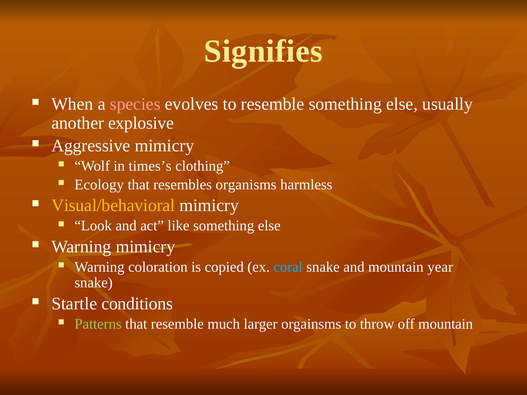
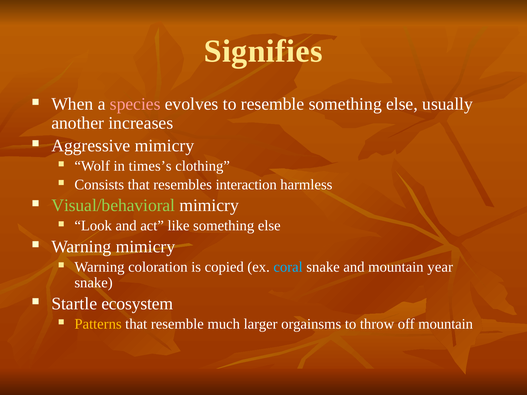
explosive: explosive -> increases
Ecology: Ecology -> Consists
organisms: organisms -> interaction
Visual/behavioral colour: yellow -> light green
conditions: conditions -> ecosystem
Patterns colour: light green -> yellow
